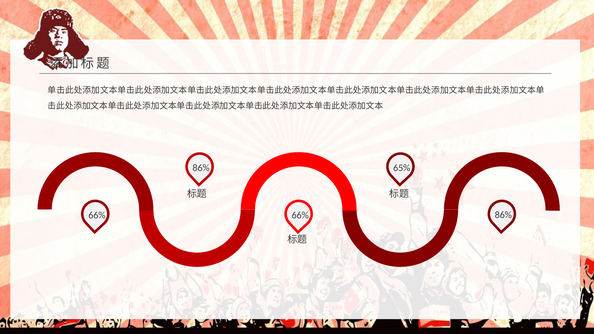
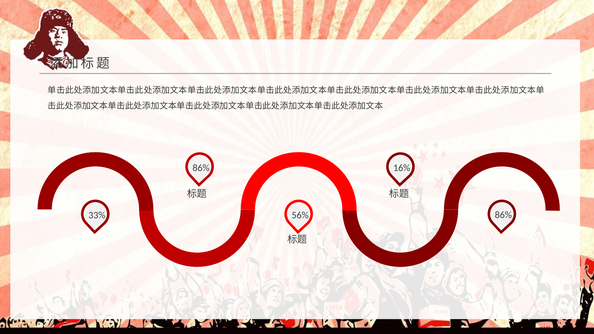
65%: 65% -> 16%
66% at (97, 215): 66% -> 33%
66% at (300, 215): 66% -> 56%
